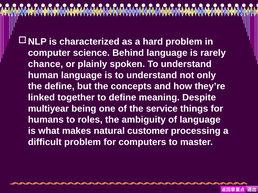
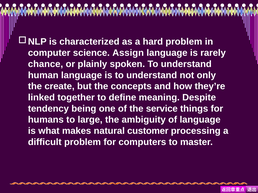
Behind: Behind -> Assign
the define: define -> create
multiyear: multiyear -> tendency
roles: roles -> large
